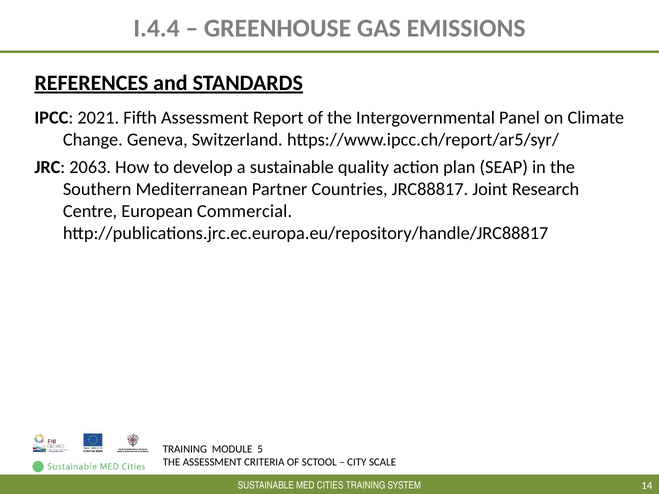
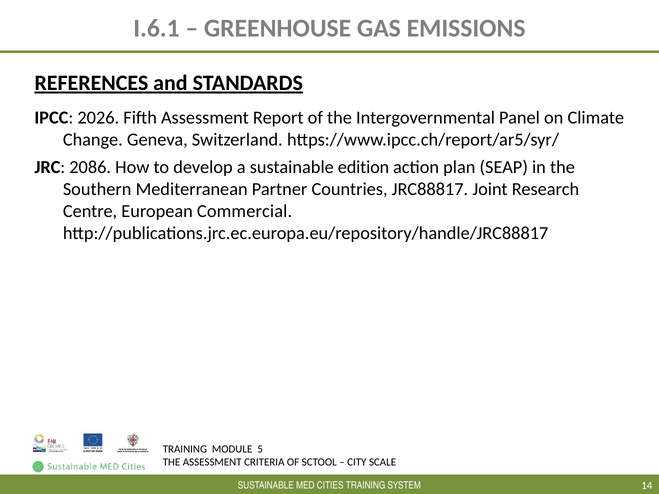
I.4.4: I.4.4 -> I.6.1
2021: 2021 -> 2026
2063: 2063 -> 2086
quality: quality -> edition
